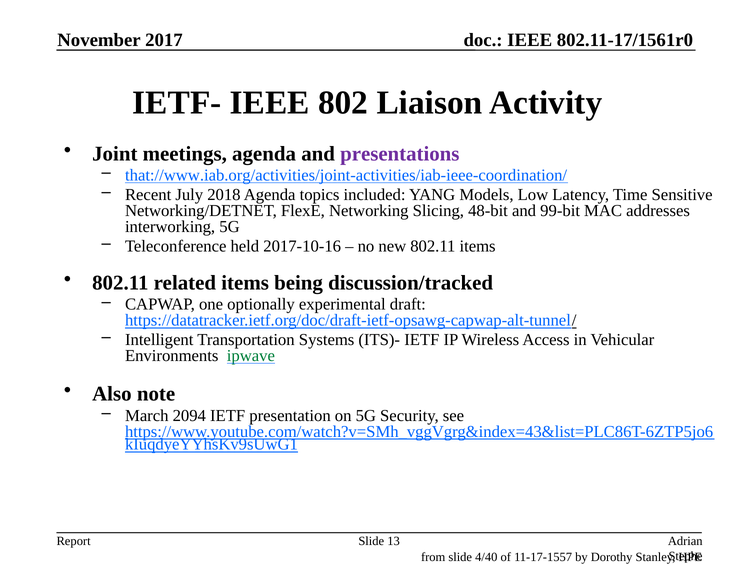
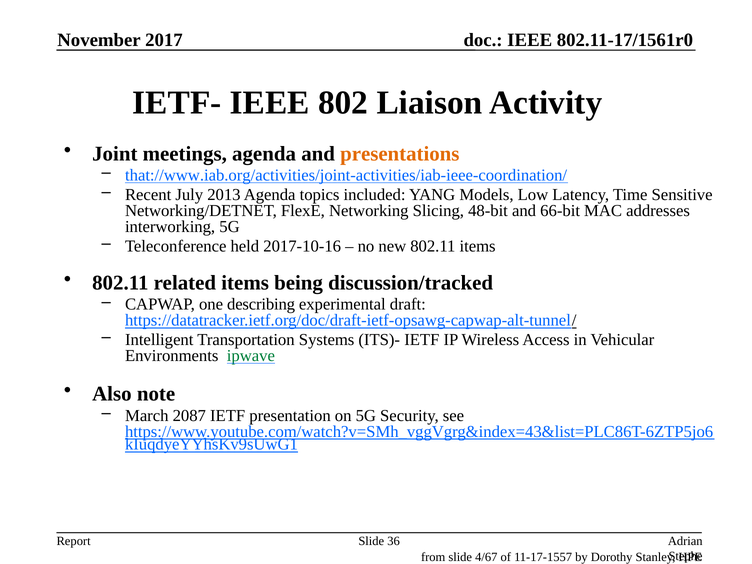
presentations colour: purple -> orange
2018: 2018 -> 2013
99-bit: 99-bit -> 66-bit
optionally: optionally -> describing
2094: 2094 -> 2087
13: 13 -> 36
4/40: 4/40 -> 4/67
